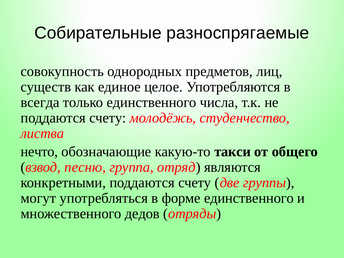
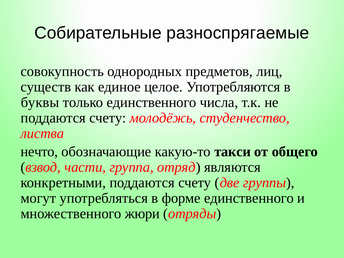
всегда: всегда -> буквы
песню: песню -> части
дедов: дедов -> жюри
